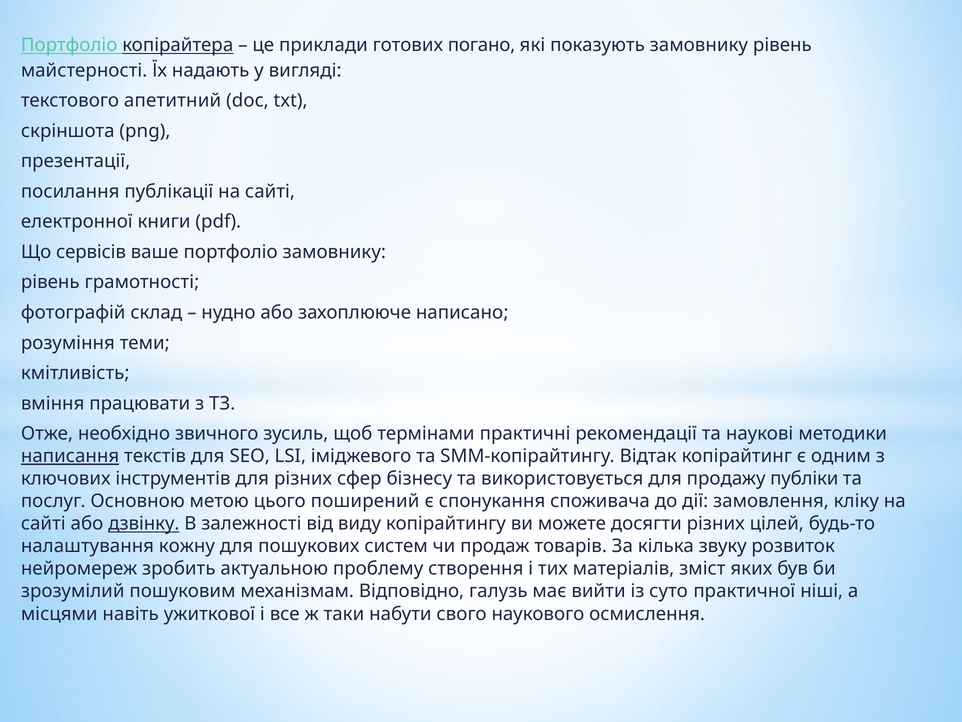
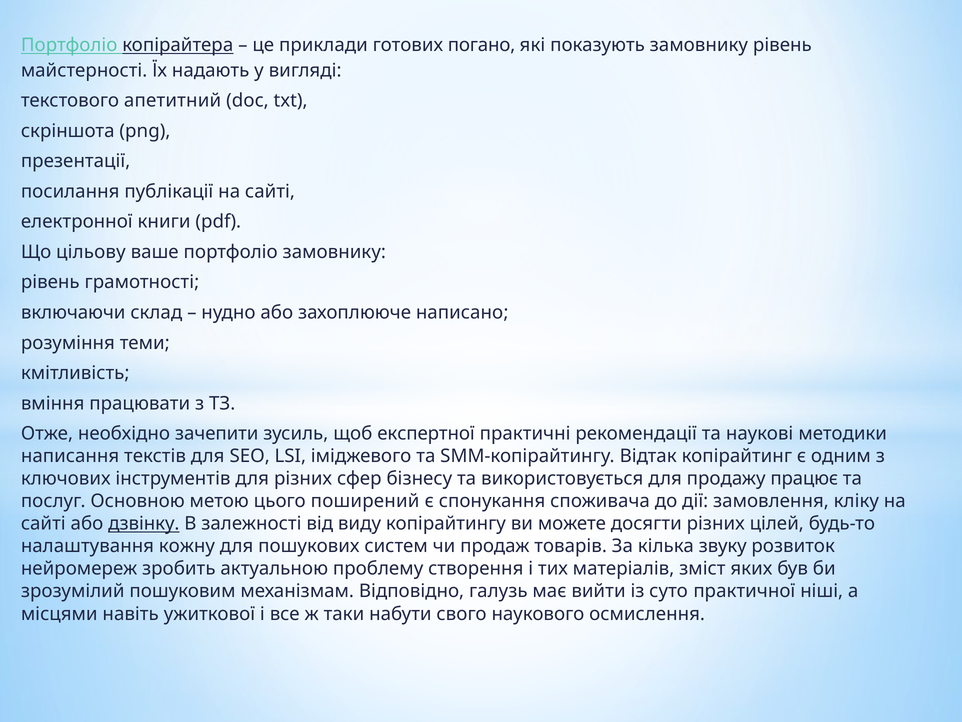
сервісів: сервісів -> цільову
фотографій: фотографій -> включаючи
звичного: звичного -> зачепити
термінами: термінами -> експертної
написання underline: present -> none
публіки: публіки -> працює
